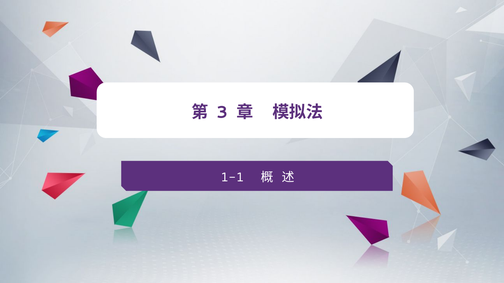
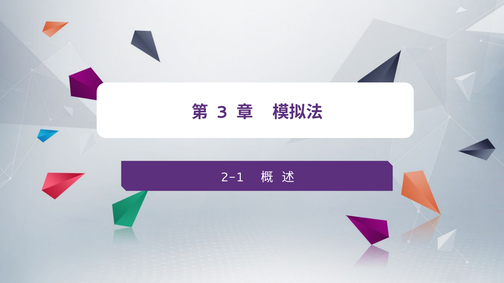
1-1: 1-1 -> 2-1
